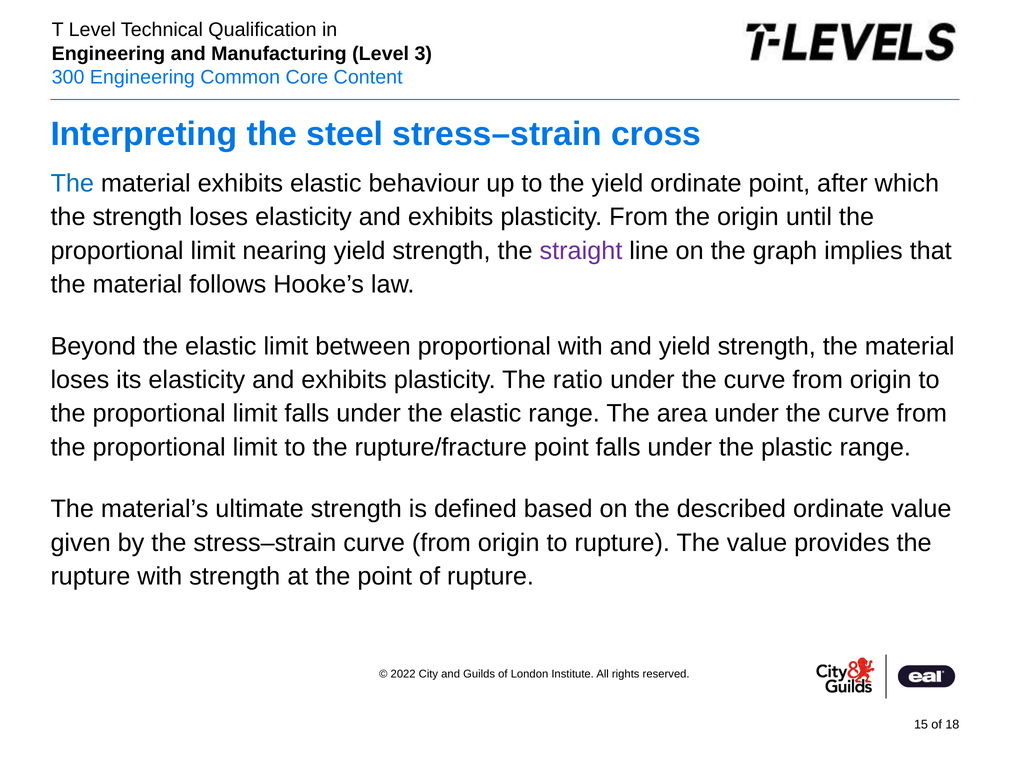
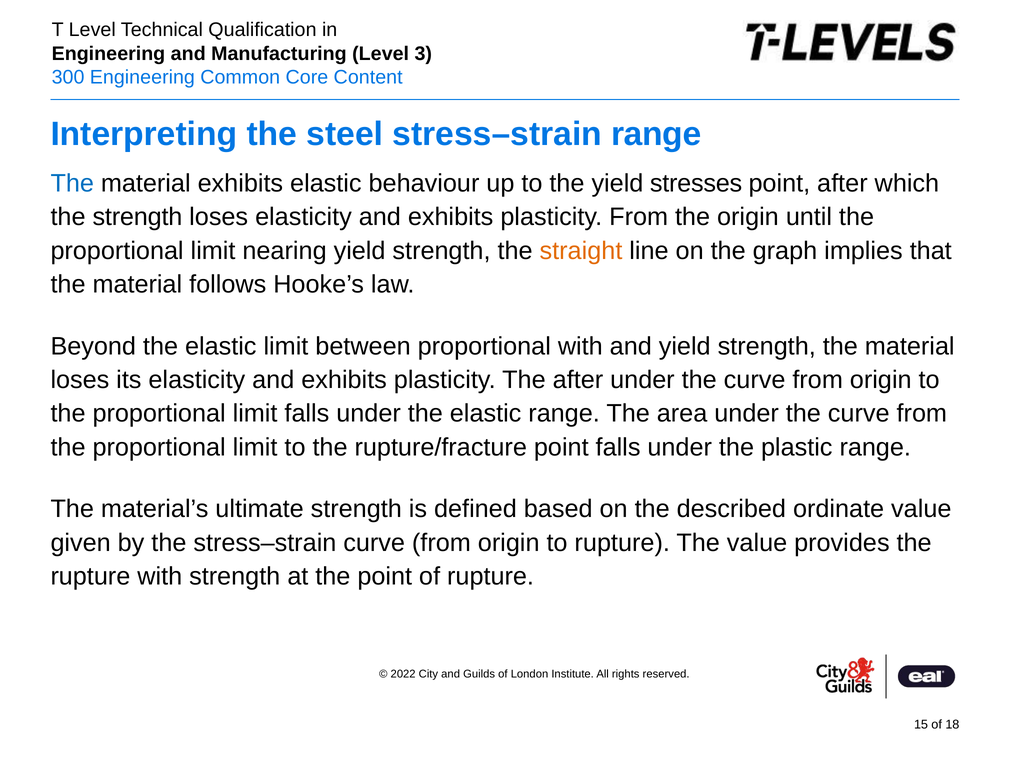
stress–strain cross: cross -> range
yield ordinate: ordinate -> stresses
straight colour: purple -> orange
The ratio: ratio -> after
